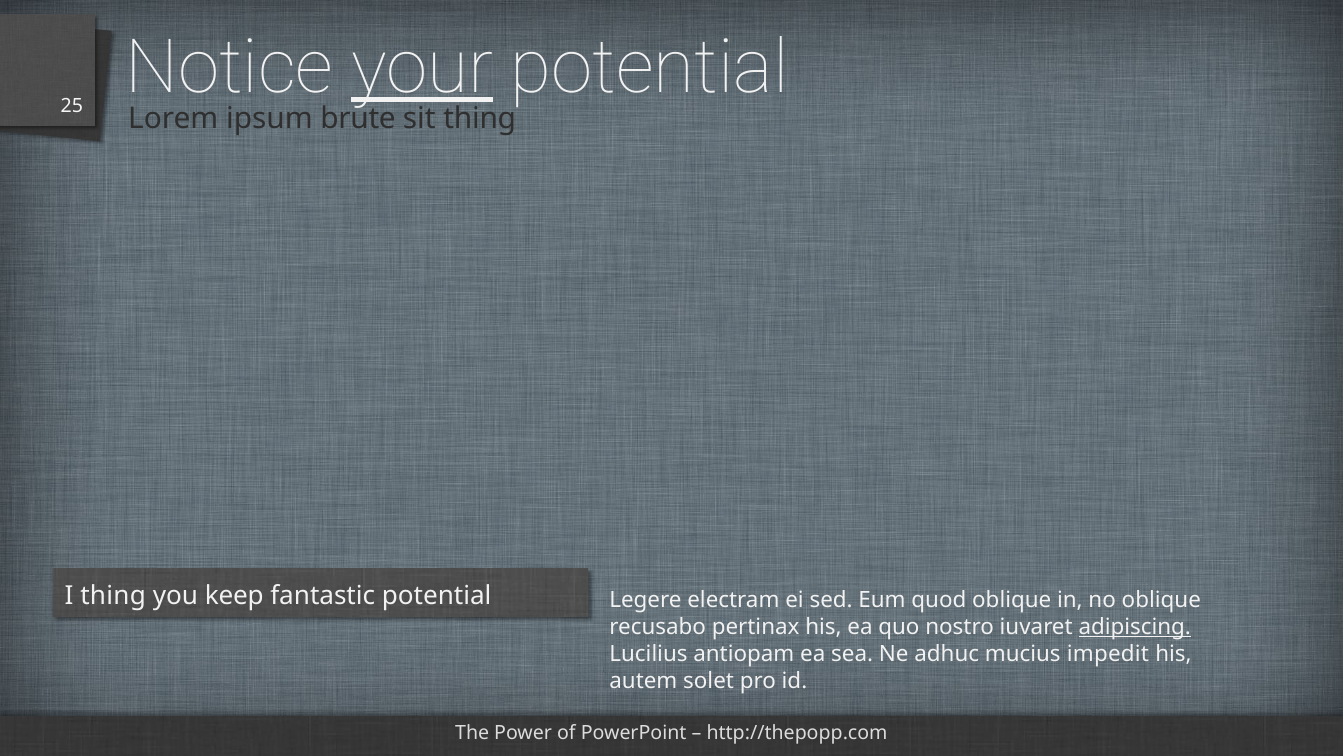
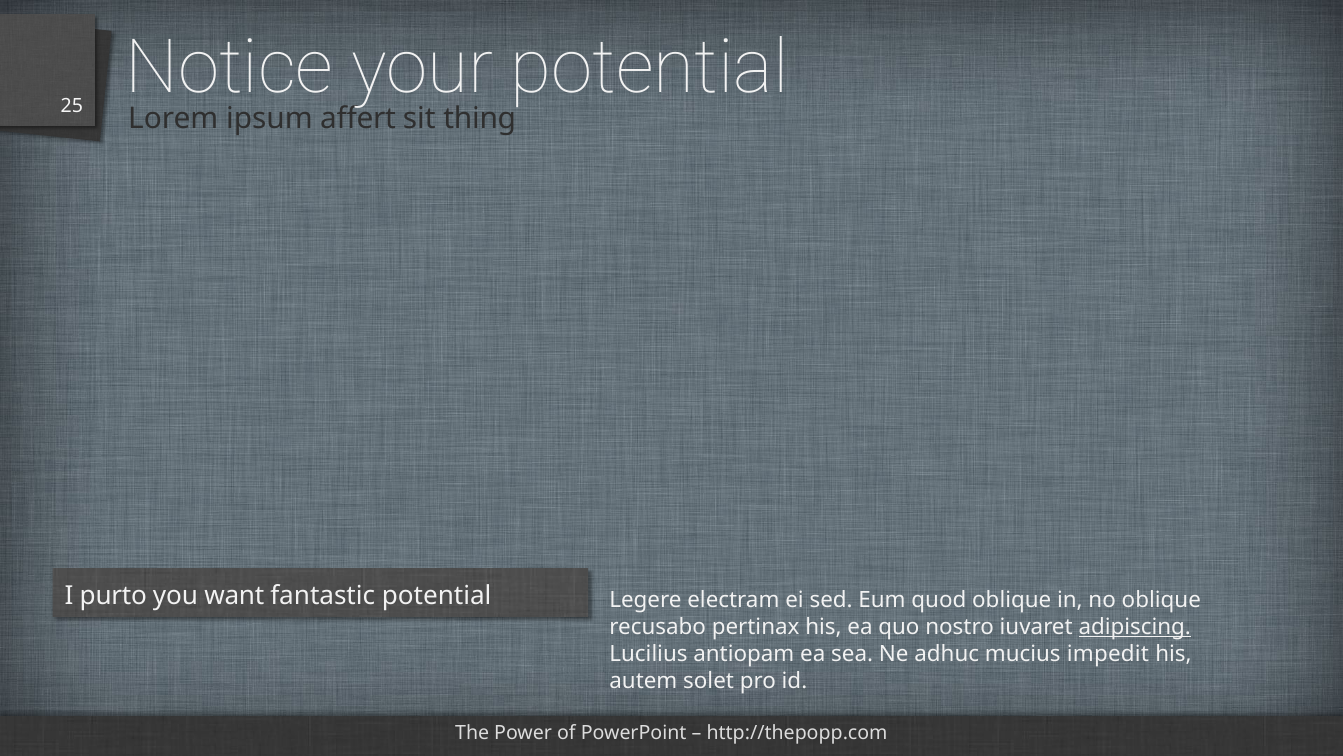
your underline: present -> none
brute: brute -> affert
I thing: thing -> purto
keep: keep -> want
